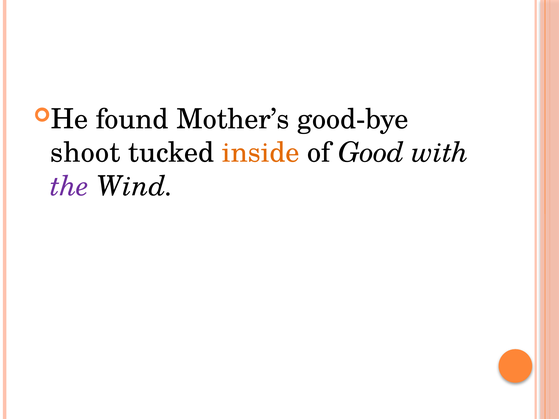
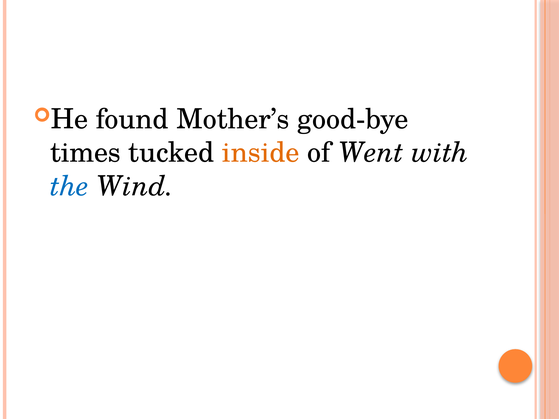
shoot: shoot -> times
Good: Good -> Went
the colour: purple -> blue
